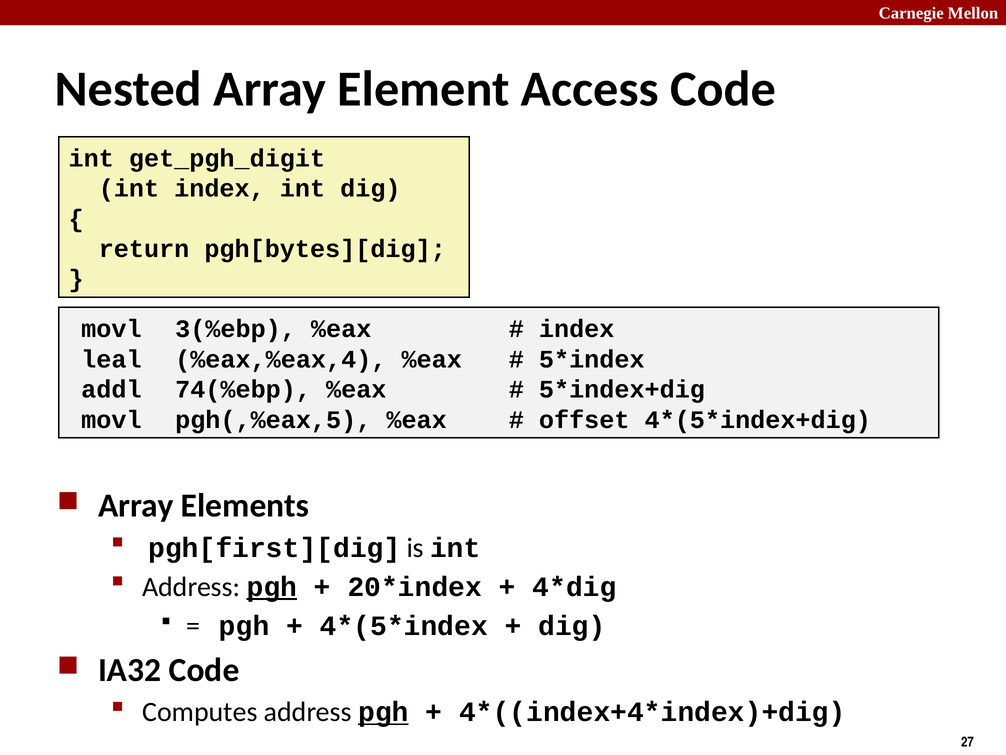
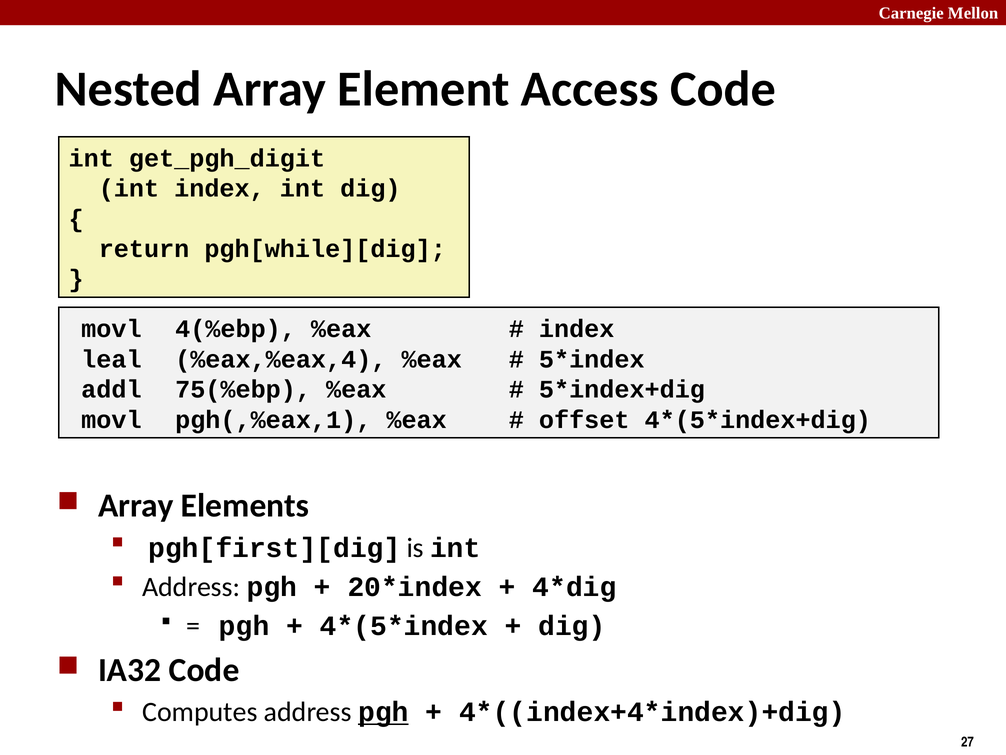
pgh[bytes][dig: pgh[bytes][dig -> pgh[while][dig
3(%ebp: 3(%ebp -> 4(%ebp
74(%ebp: 74(%ebp -> 75(%ebp
pgh(,%eax,5: pgh(,%eax,5 -> pgh(,%eax,1
pgh at (272, 587) underline: present -> none
